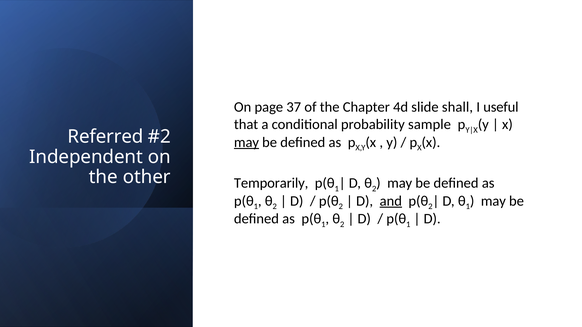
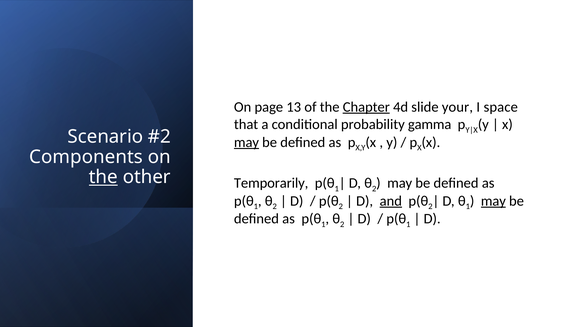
37: 37 -> 13
Chapter underline: none -> present
shall: shall -> your
useful: useful -> space
sample: sample -> gamma
Referred: Referred -> Scenario
Independent: Independent -> Components
the at (103, 177) underline: none -> present
may at (493, 201) underline: none -> present
